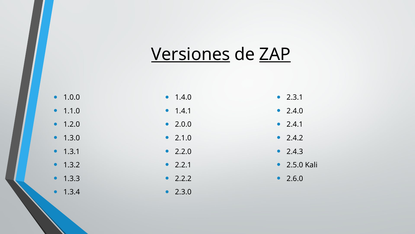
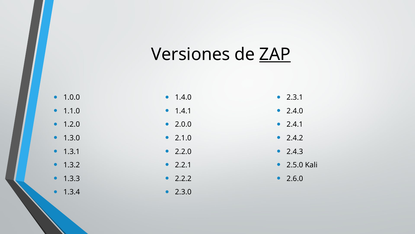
Versiones underline: present -> none
